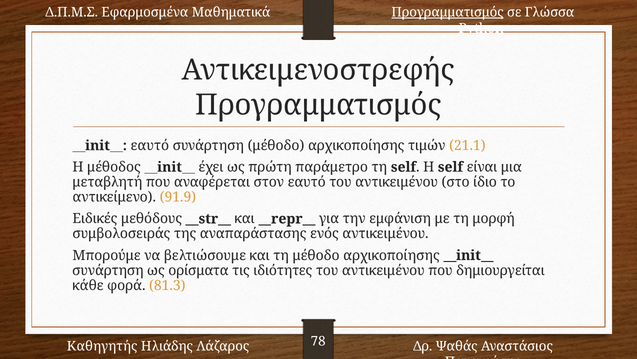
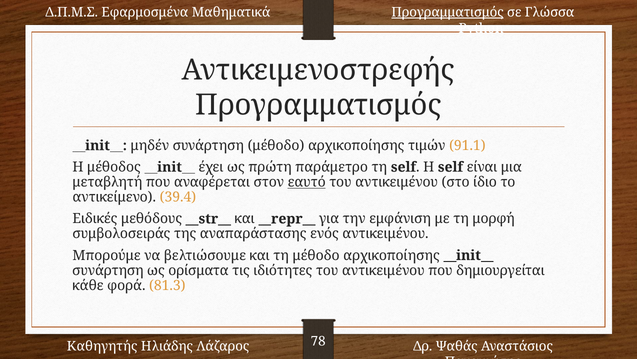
__init__ εαυτό: εαυτό -> μηδέν
21.1: 21.1 -> 91.1
εαυτό at (307, 182) underline: none -> present
91.9: 91.9 -> 39.4
